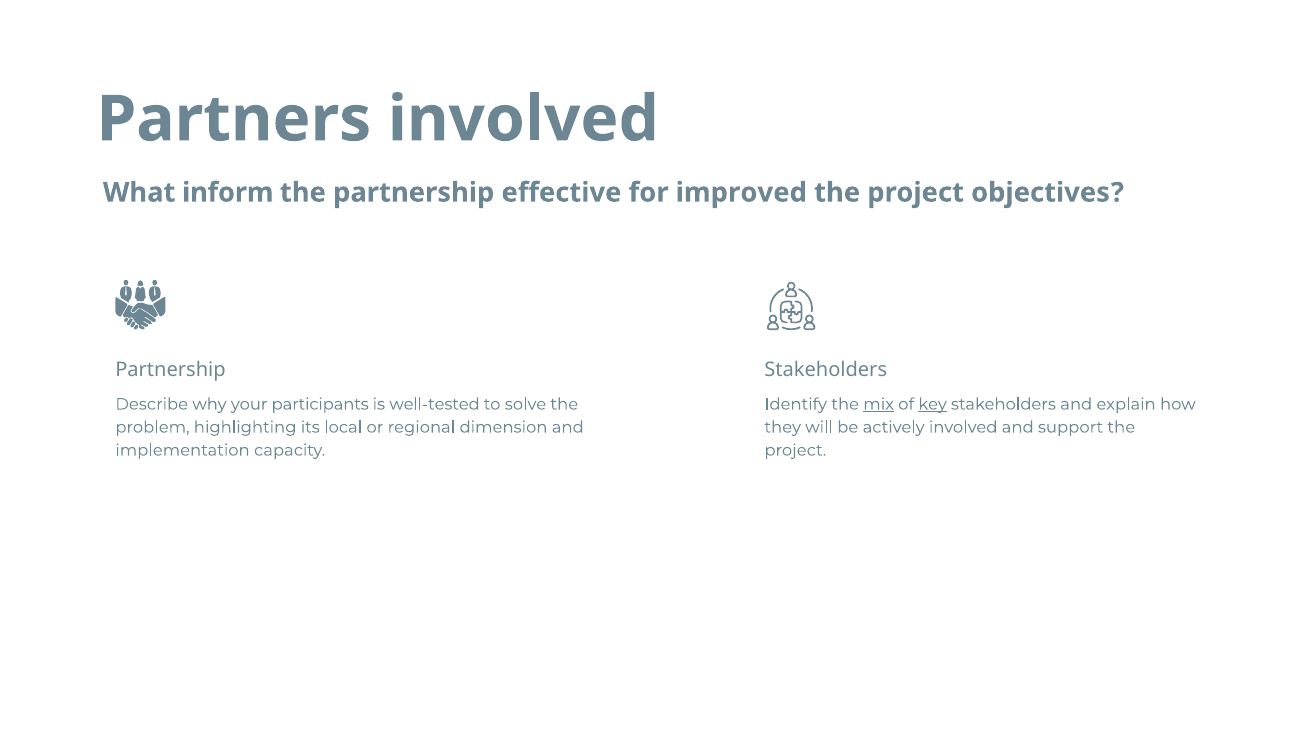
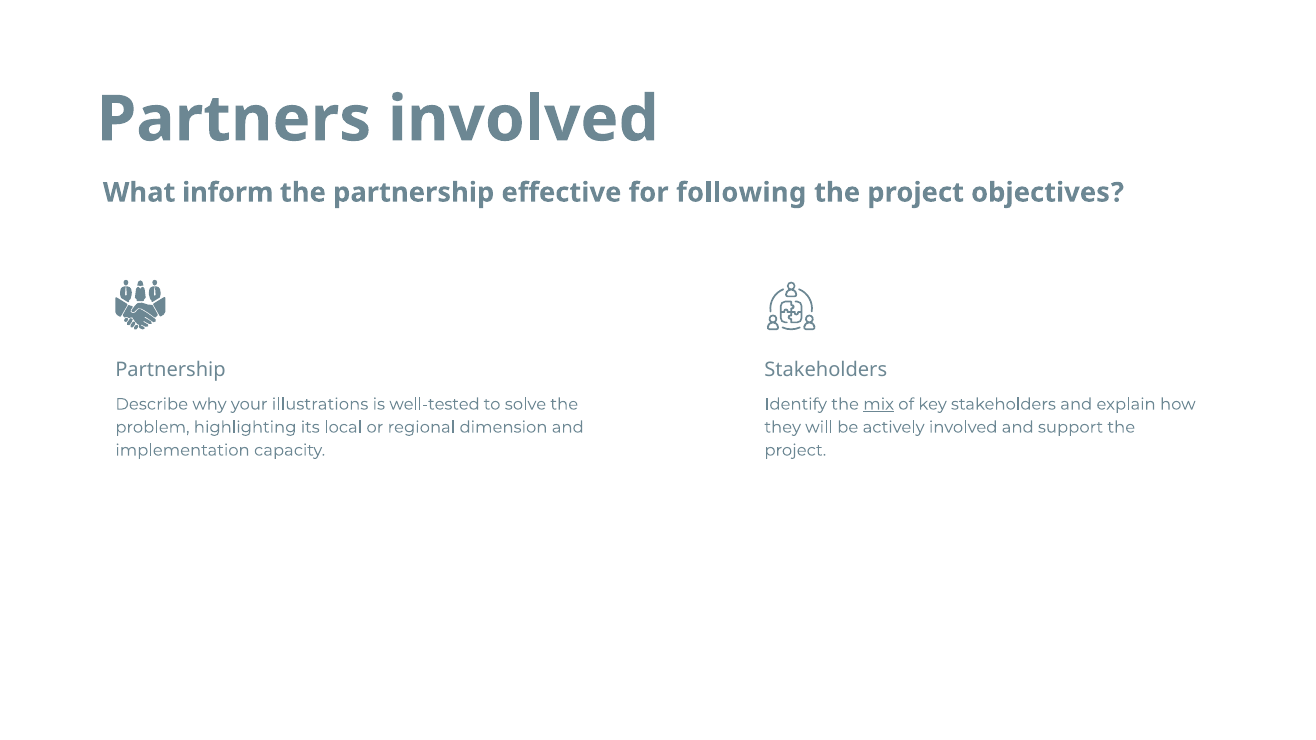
improved: improved -> following
participants: participants -> illustrations
key underline: present -> none
